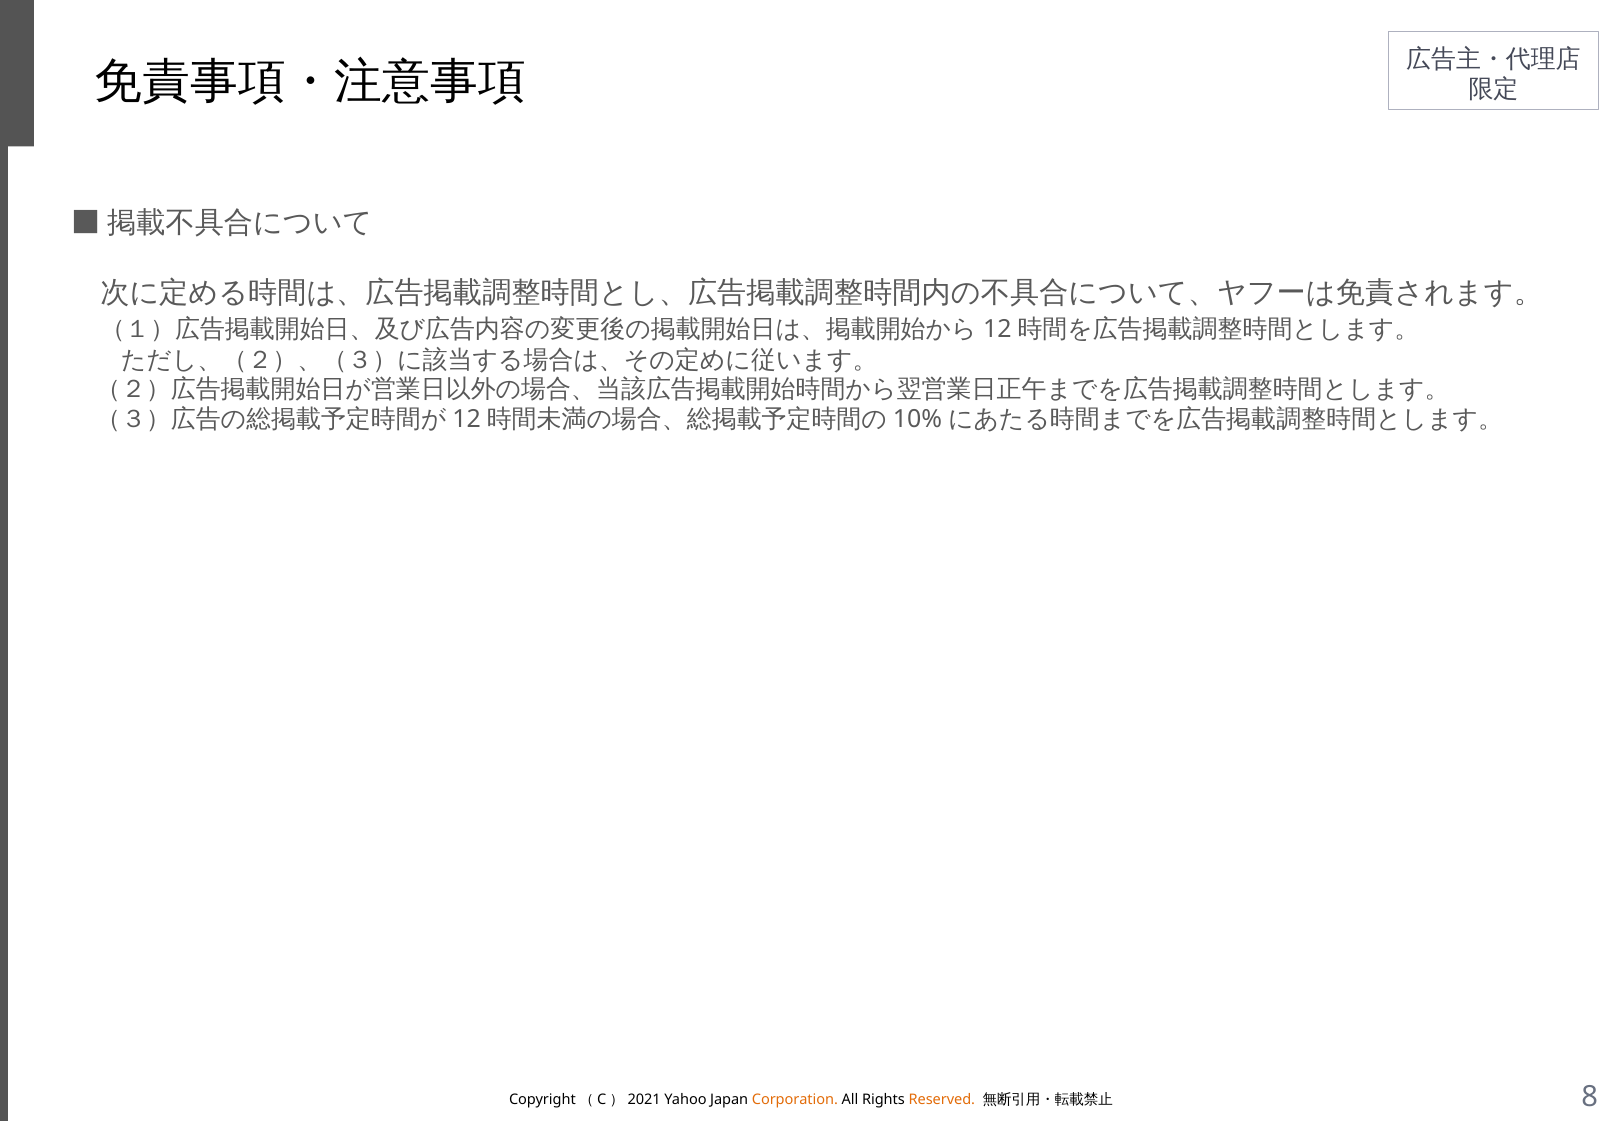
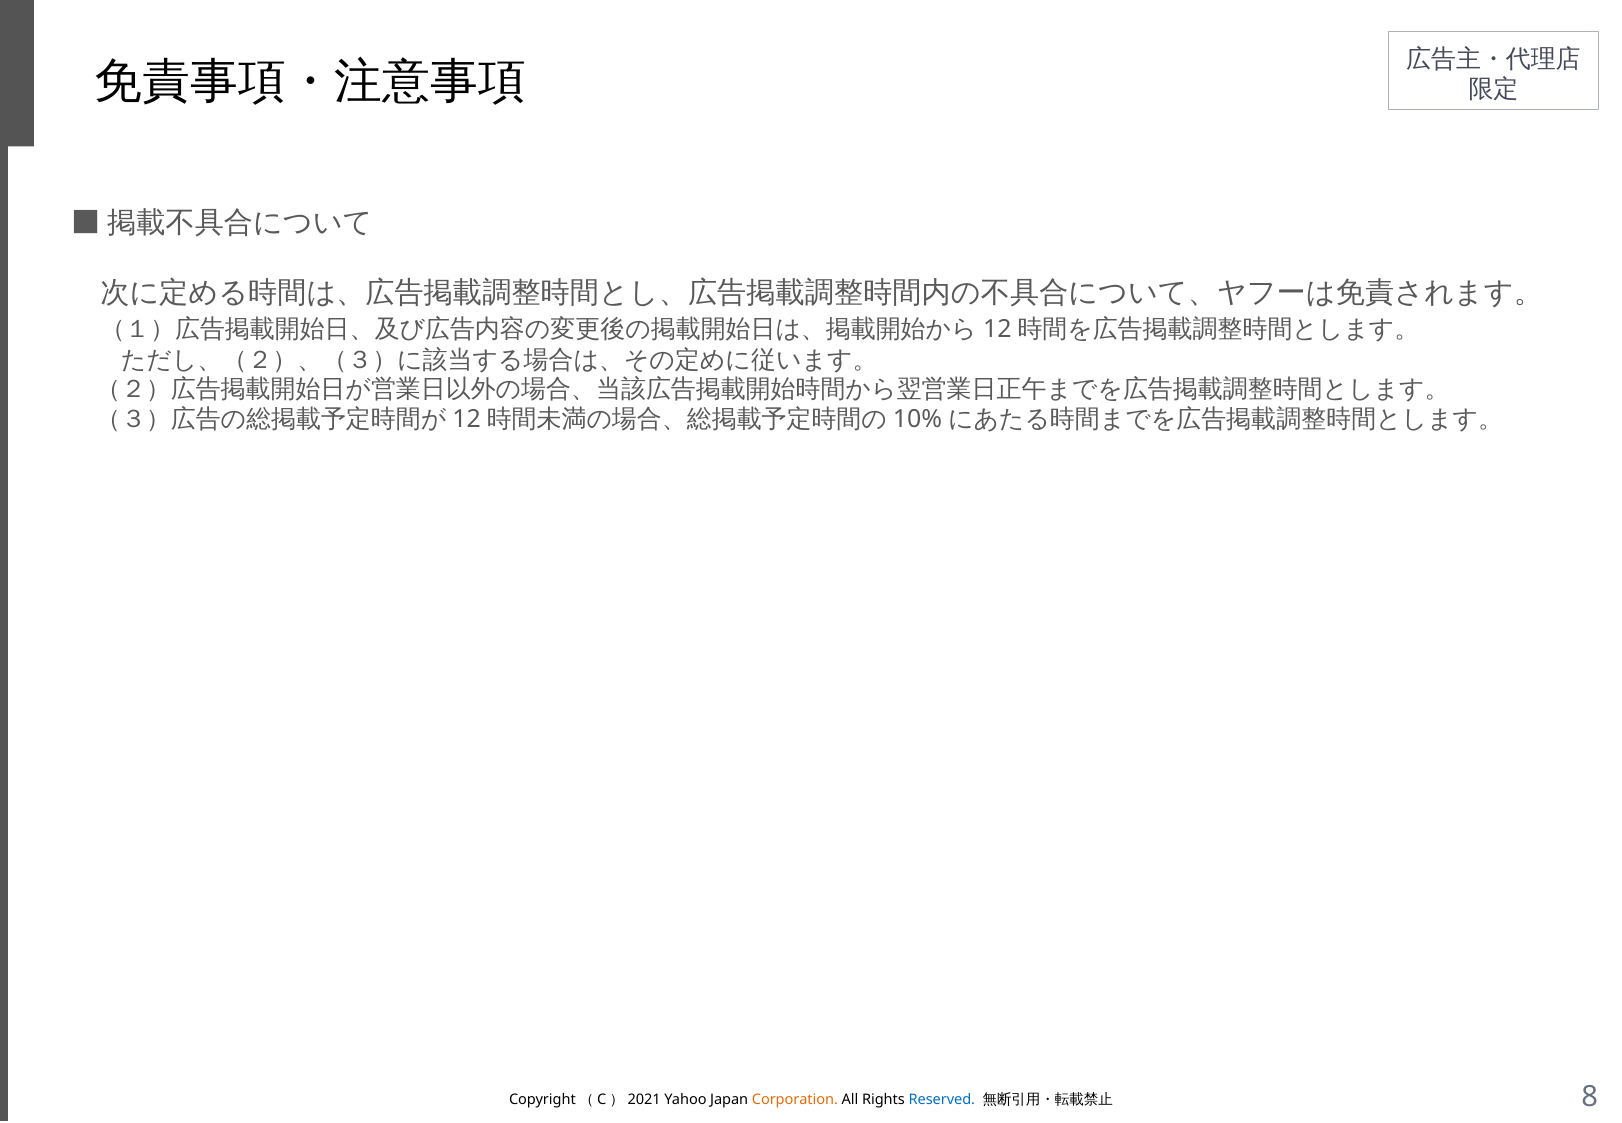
Reserved colour: orange -> blue
